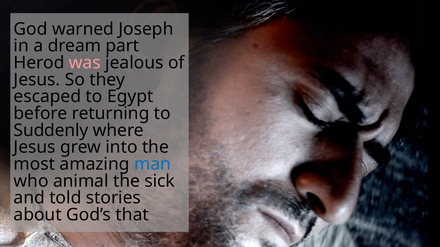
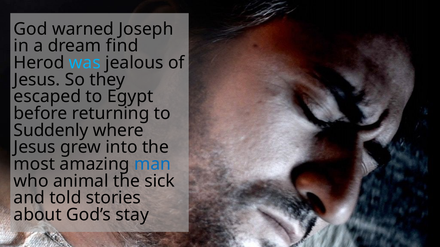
part: part -> find
was colour: pink -> light blue
that: that -> stay
